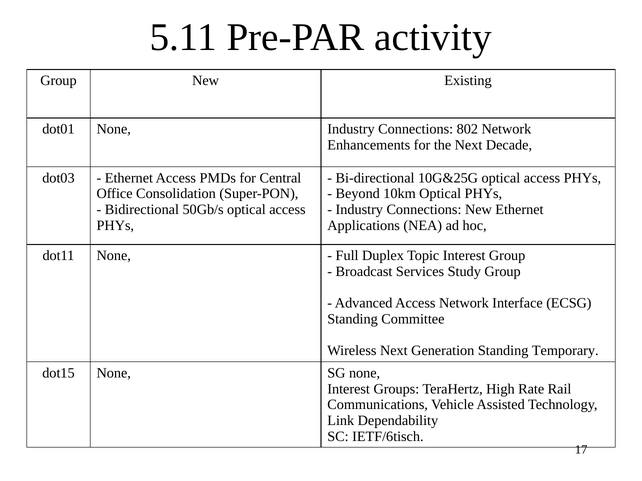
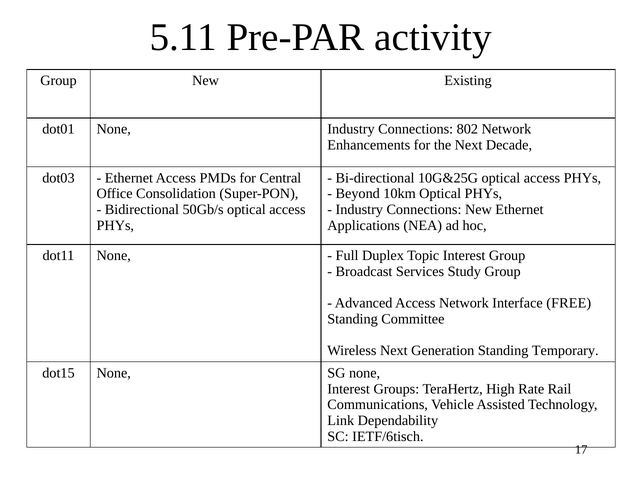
ECSG: ECSG -> FREE
